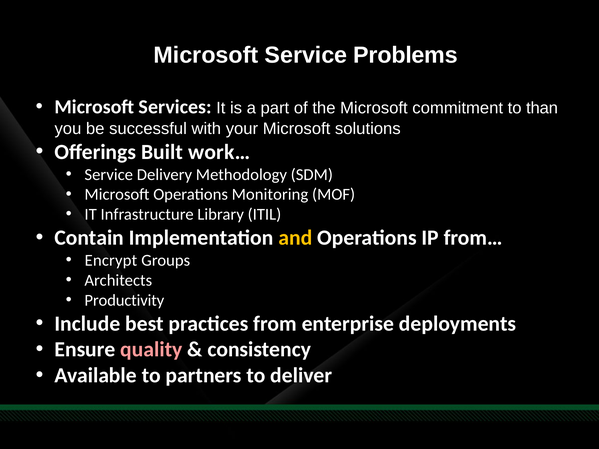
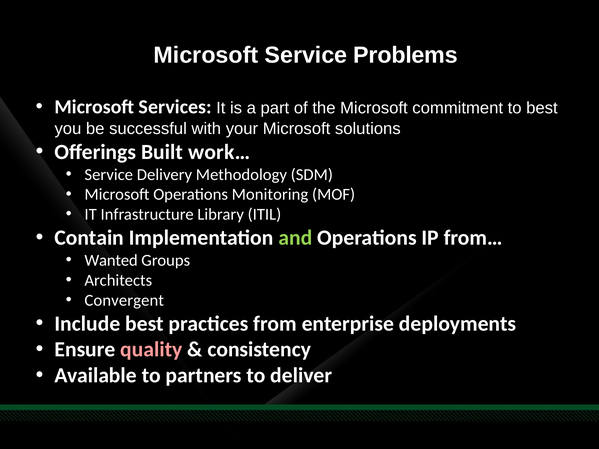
to than: than -> best
and colour: yellow -> light green
Encrypt: Encrypt -> Wanted
Productivity: Productivity -> Convergent
